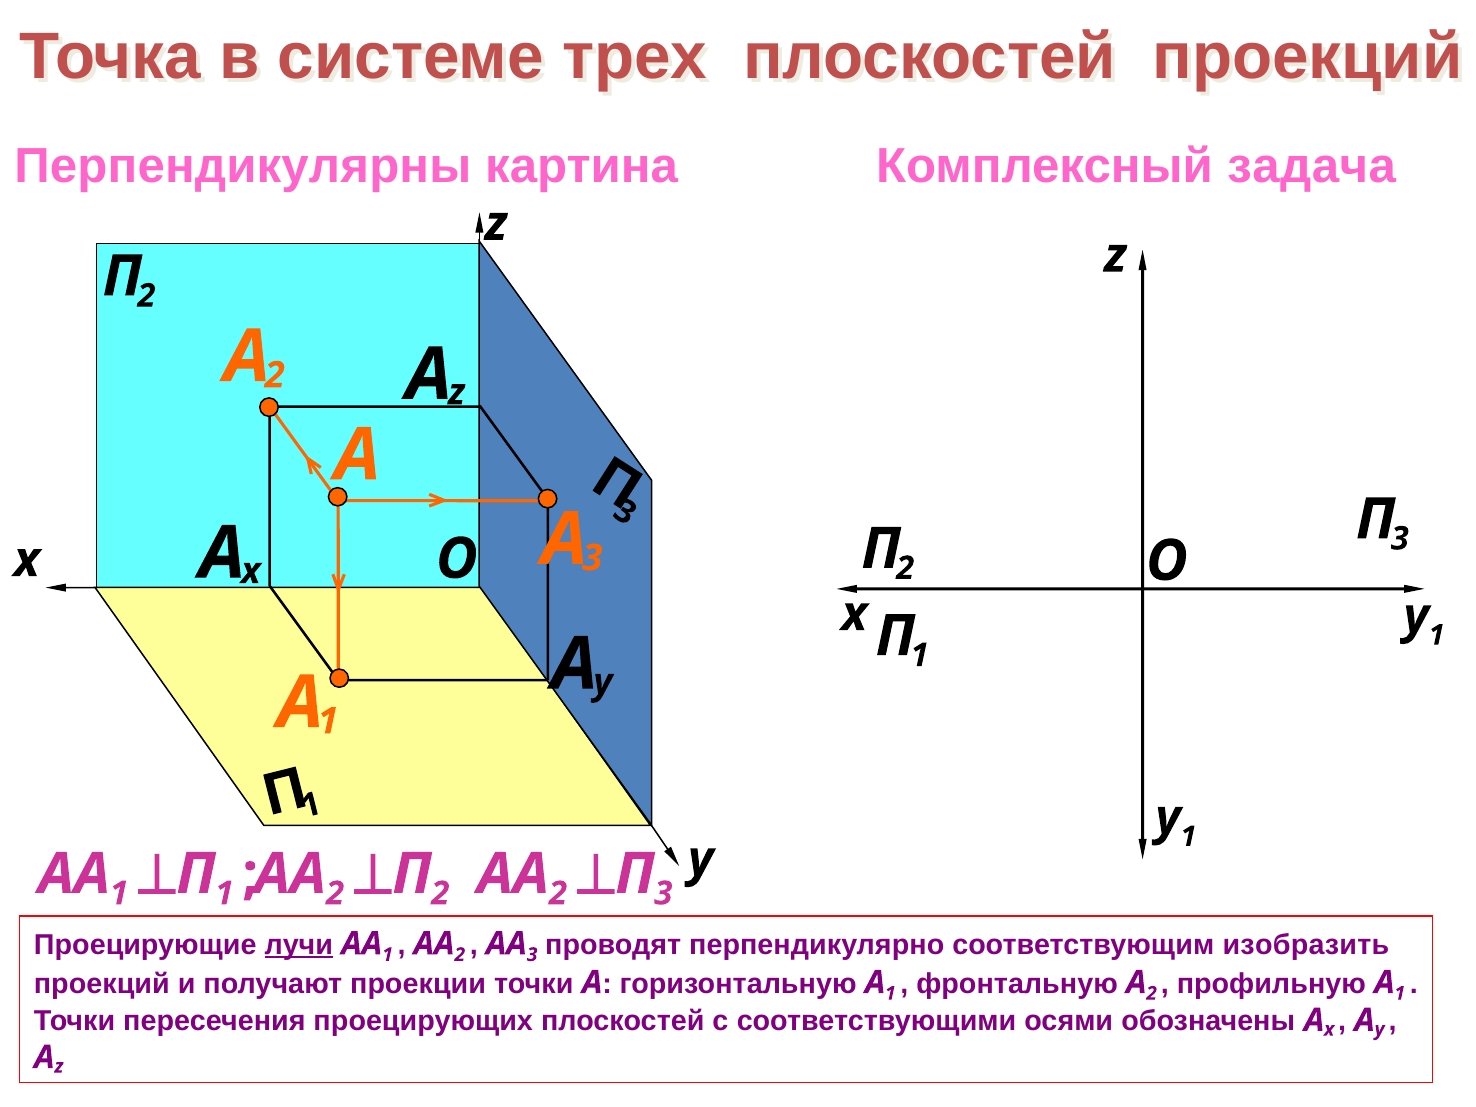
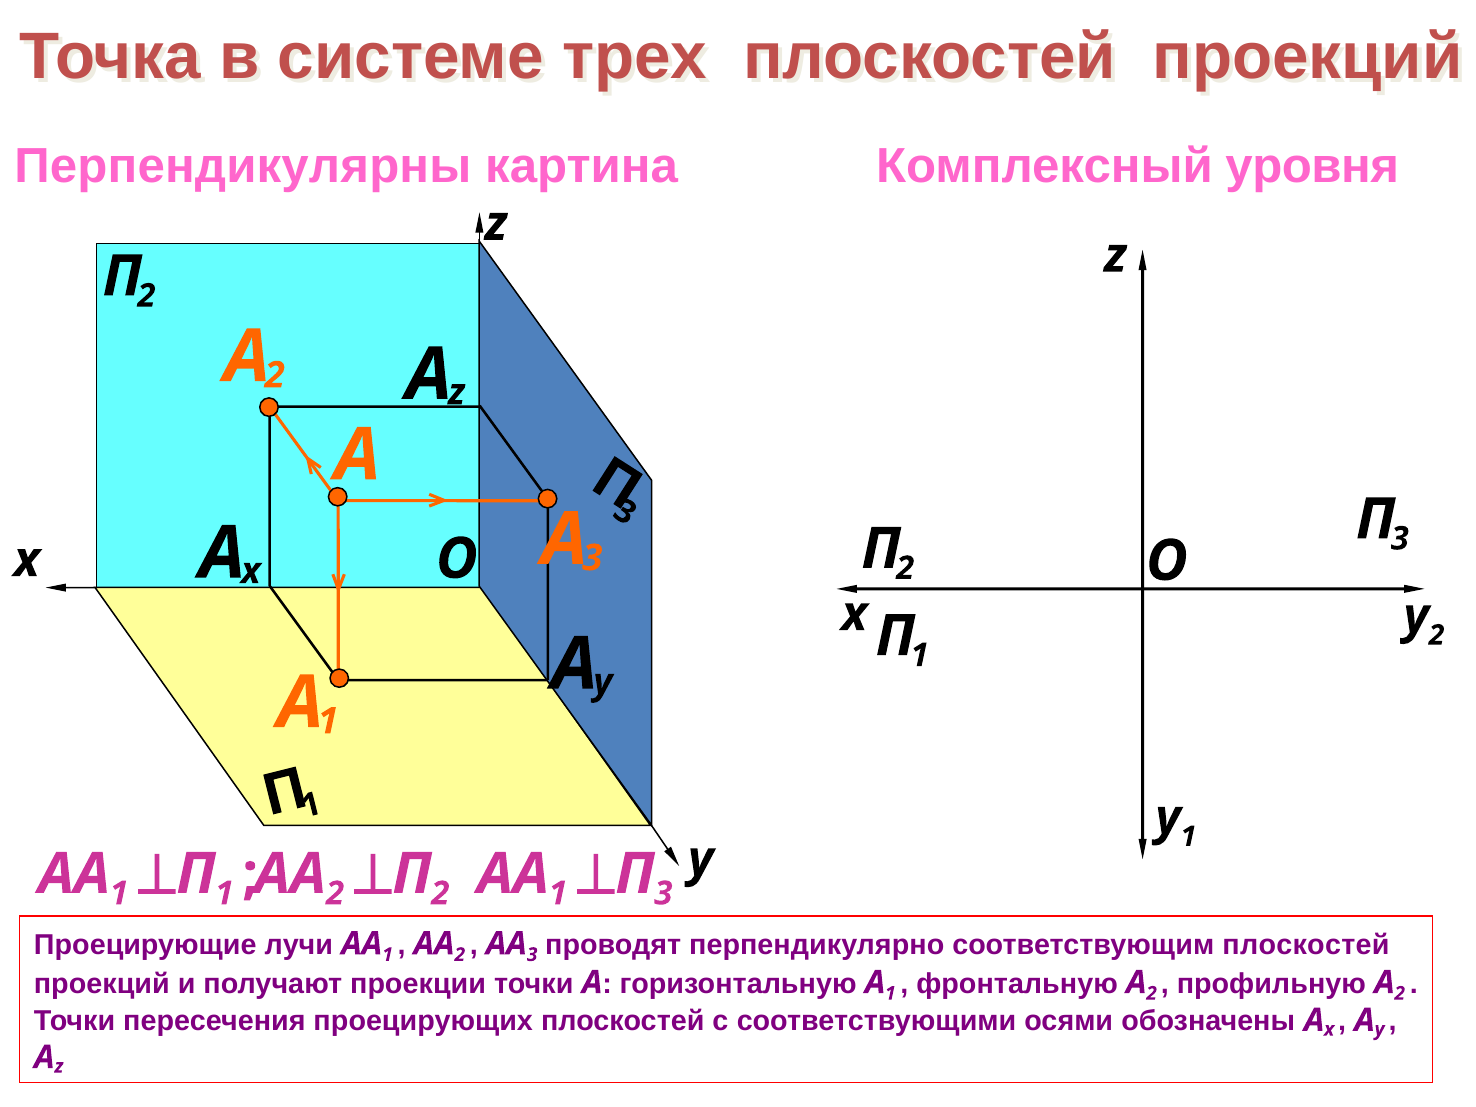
задача: задача -> уровня
x y 1: 1 -> 2
2 at (558, 893): 2 -> 1
лучи underline: present -> none
соответствующим изобразить: изобразить -> плоскостей
профильную А 1: 1 -> 2
